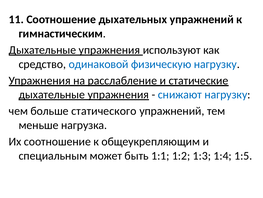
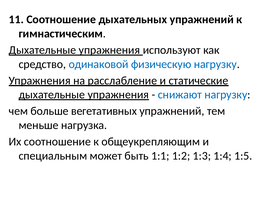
статического: статического -> вегетативных
